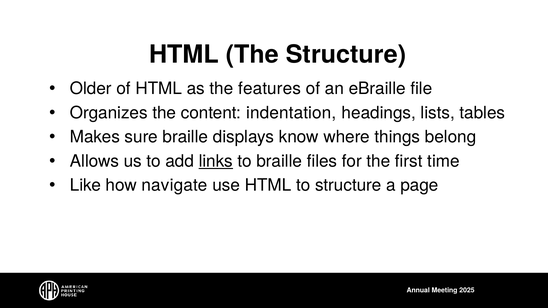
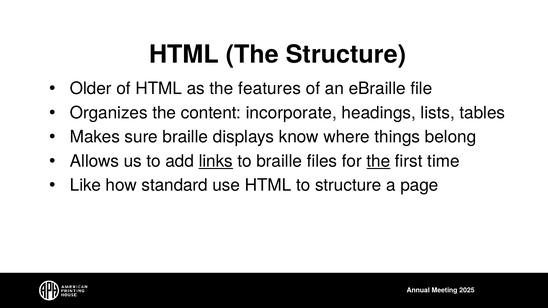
indentation: indentation -> incorporate
the at (378, 161) underline: none -> present
navigate: navigate -> standard
